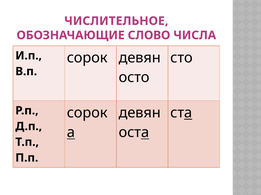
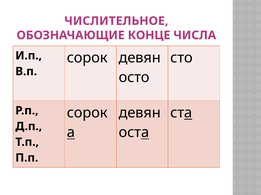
СЛОВО: СЛОВО -> КОНЦЕ
